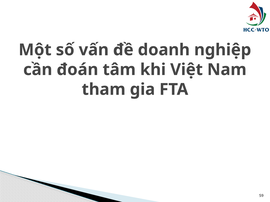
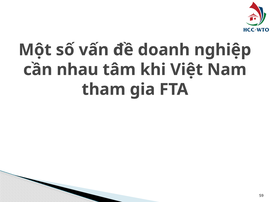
đoán: đoán -> nhau
